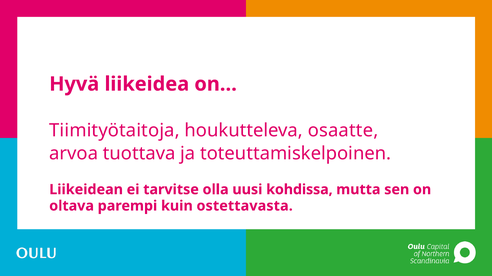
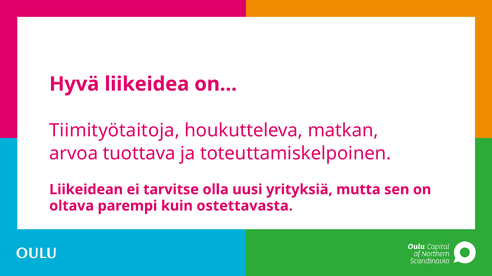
osaatte: osaatte -> matkan
kohdissa: kohdissa -> yrityksiä
